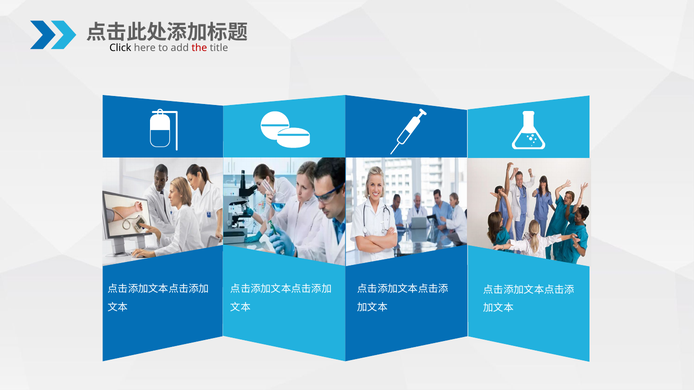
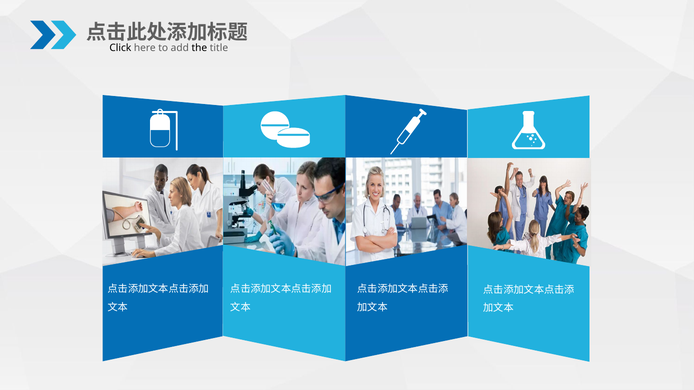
the colour: red -> black
